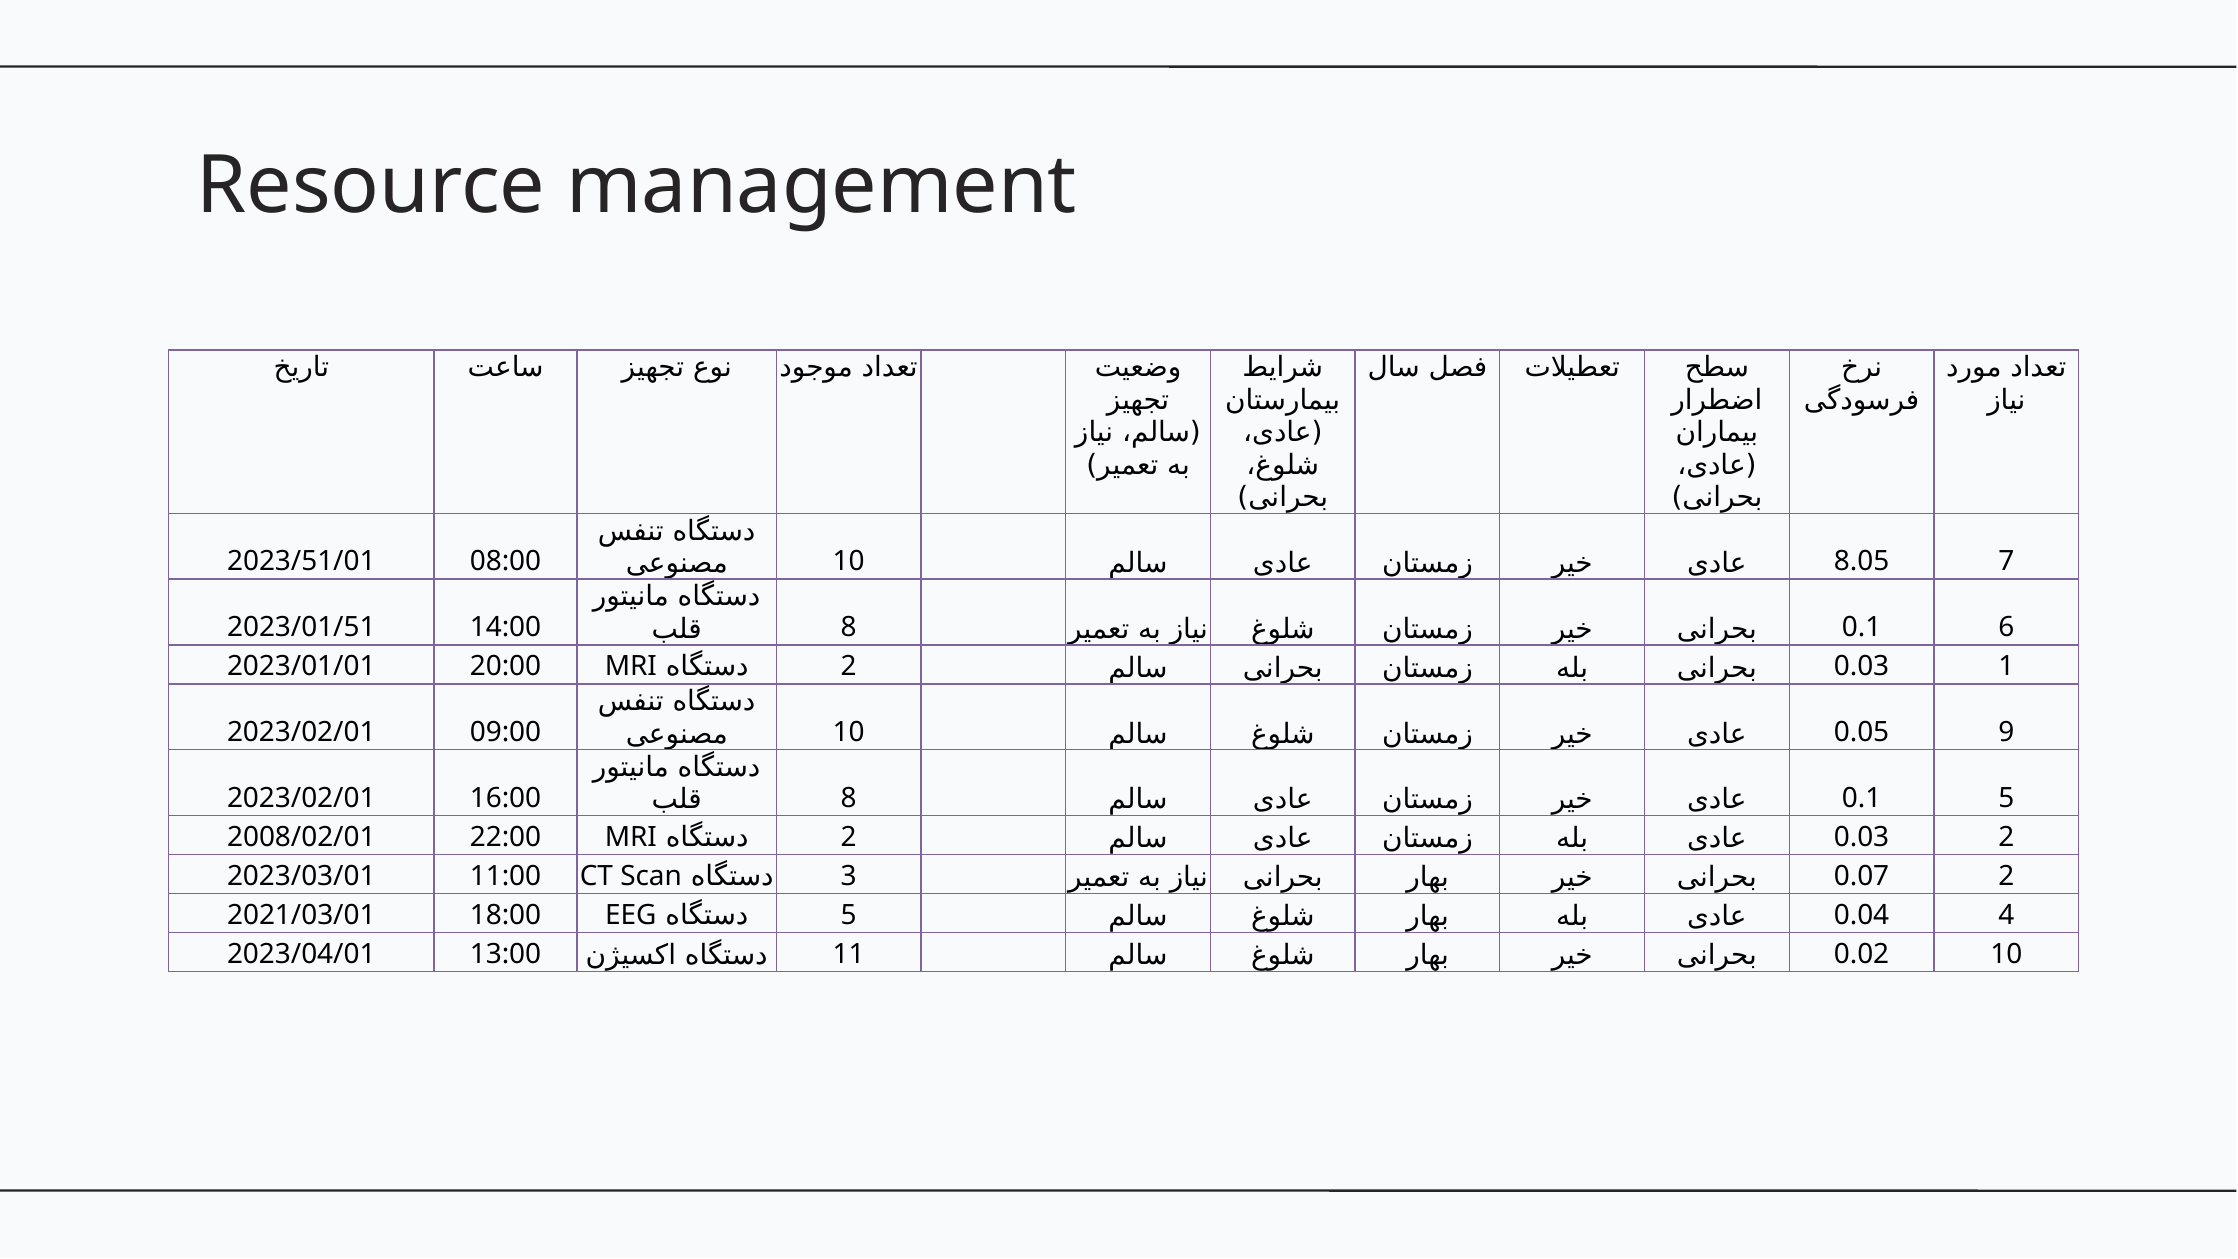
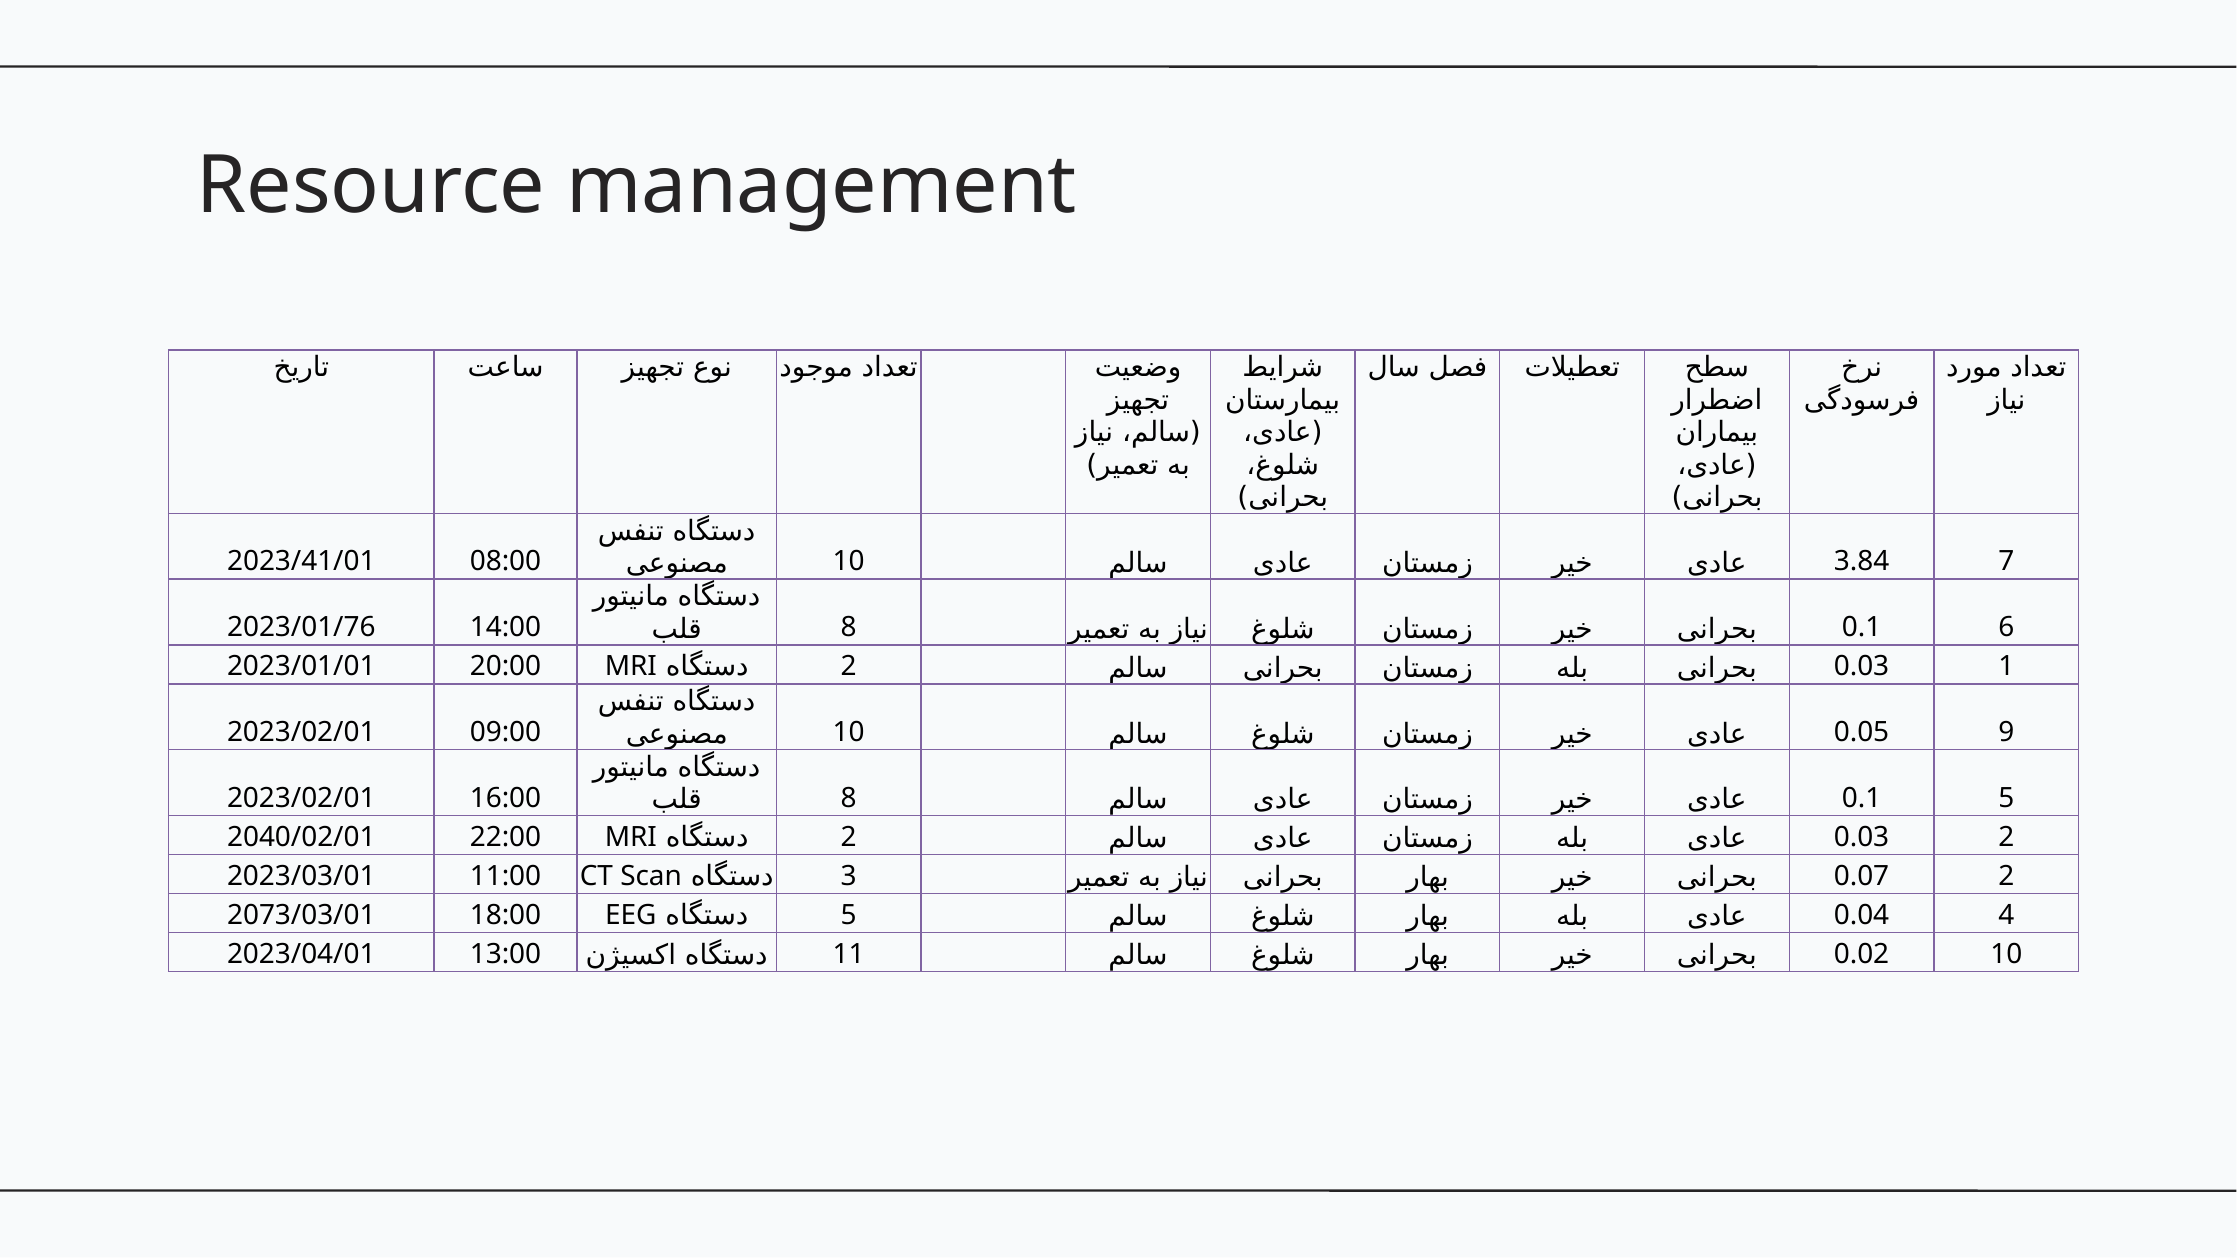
8.05: 8.05 -> 3.84
2023/51/01: 2023/51/01 -> 2023/41/01
2023/01/51: 2023/01/51 -> 2023/01/76
2008/02/01: 2008/02/01 -> 2040/02/01
2021/03/01: 2021/03/01 -> 2073/03/01
